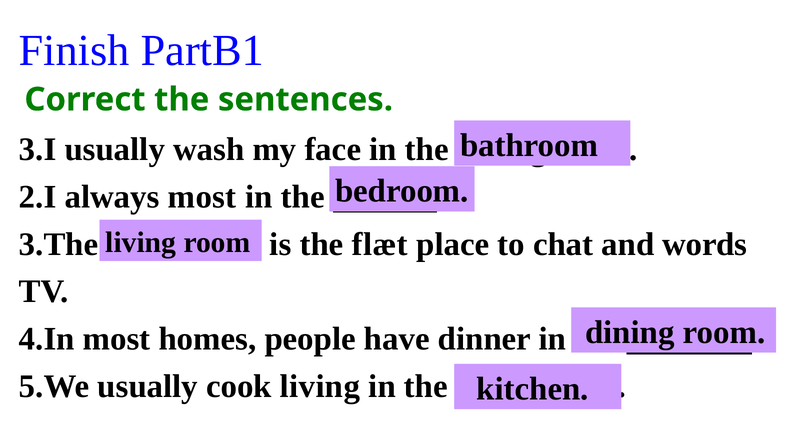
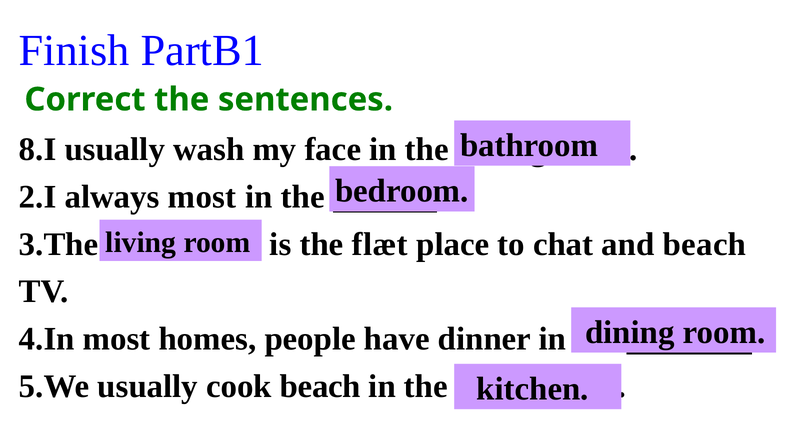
3.I: 3.I -> 8.I
and words: words -> beach
cook living: living -> beach
